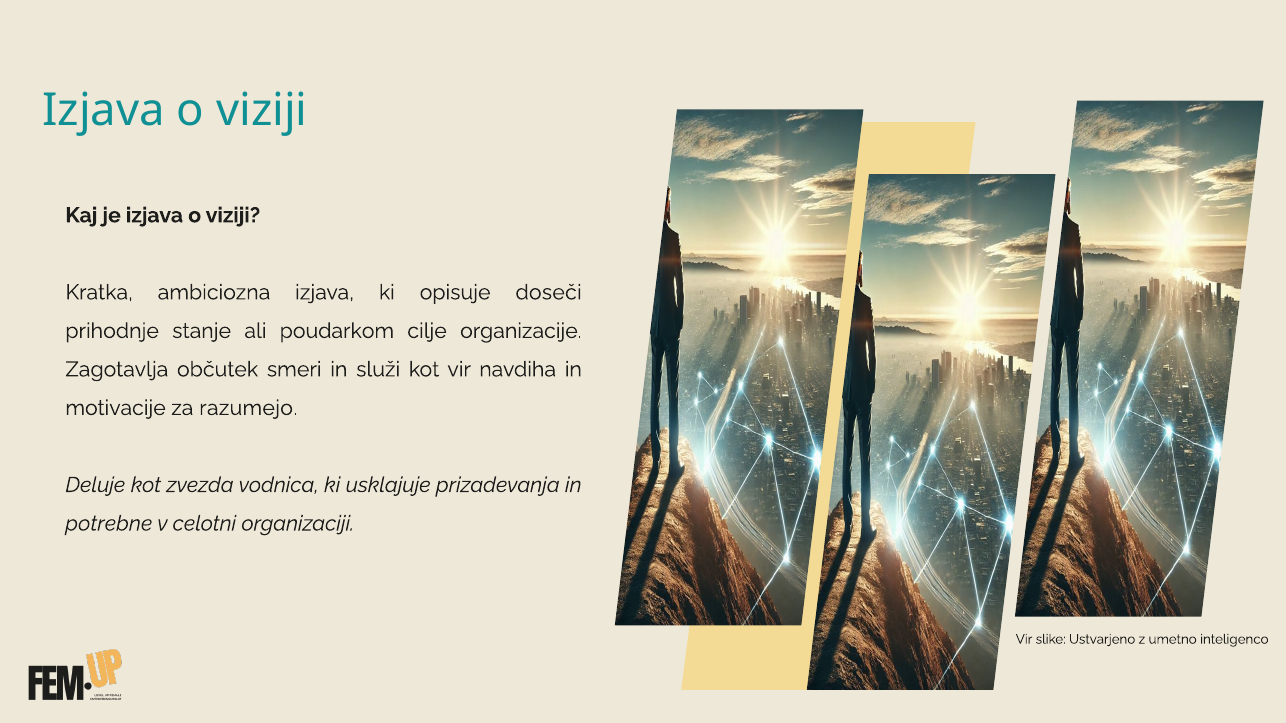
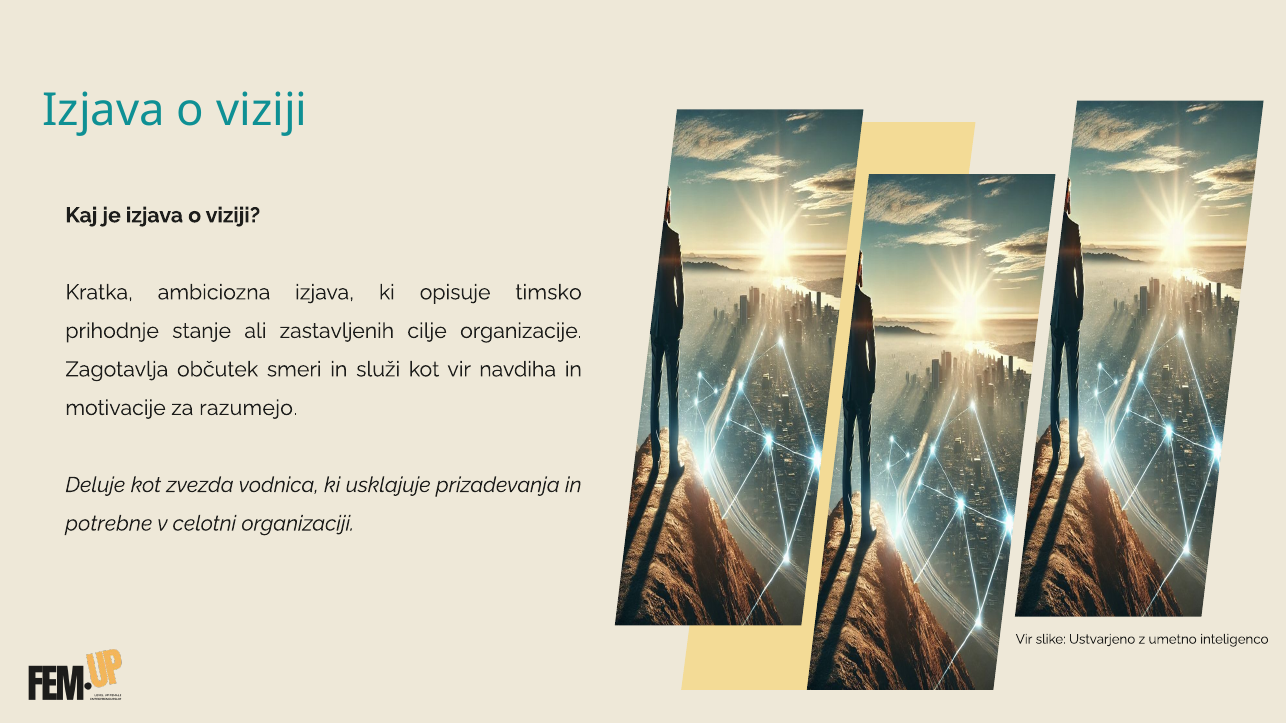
doseči: doseči -> timsko
poudarkom: poudarkom -> zastavljenih
